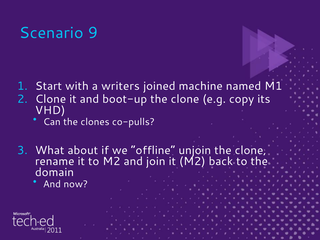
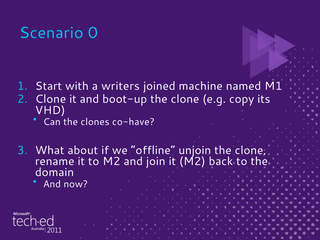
9: 9 -> 0
co-pulls: co-pulls -> co-have
